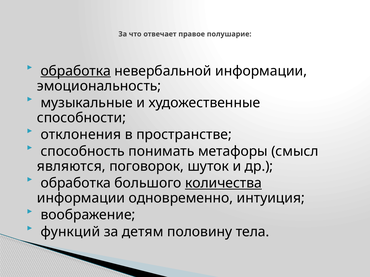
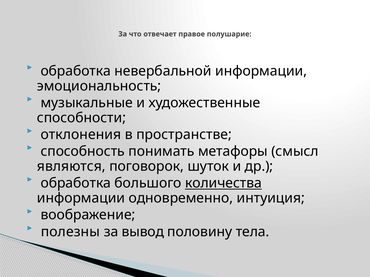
обработка at (76, 71) underline: present -> none
функций: функций -> полезны
детям: детям -> вывод
